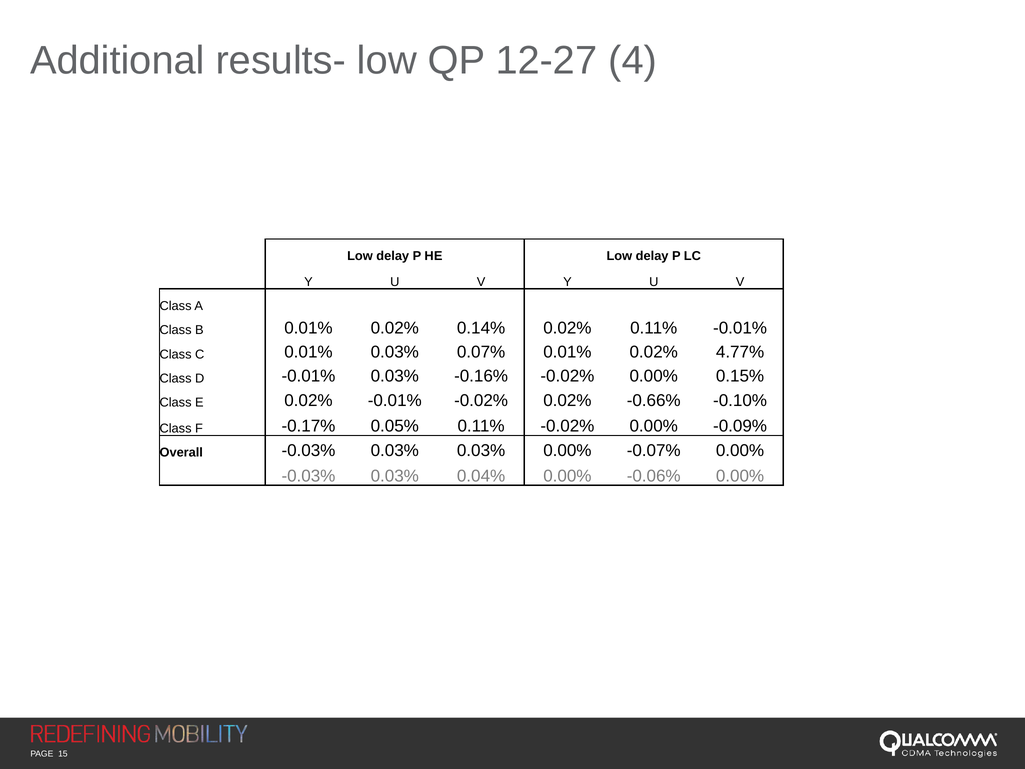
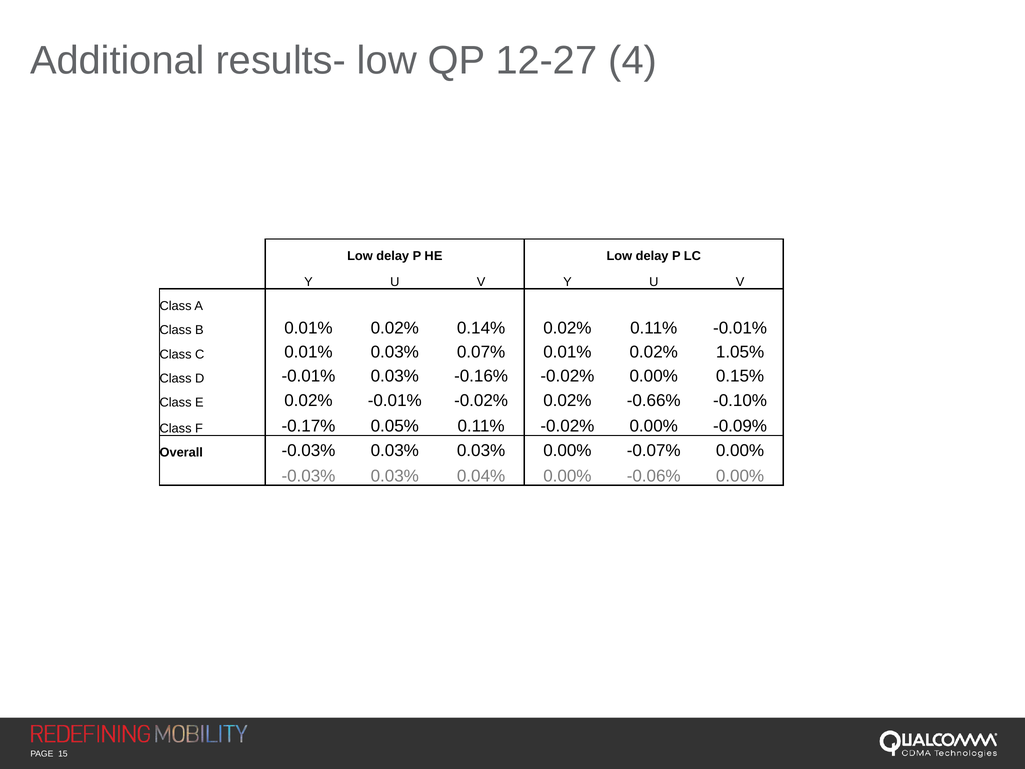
4.77%: 4.77% -> 1.05%
